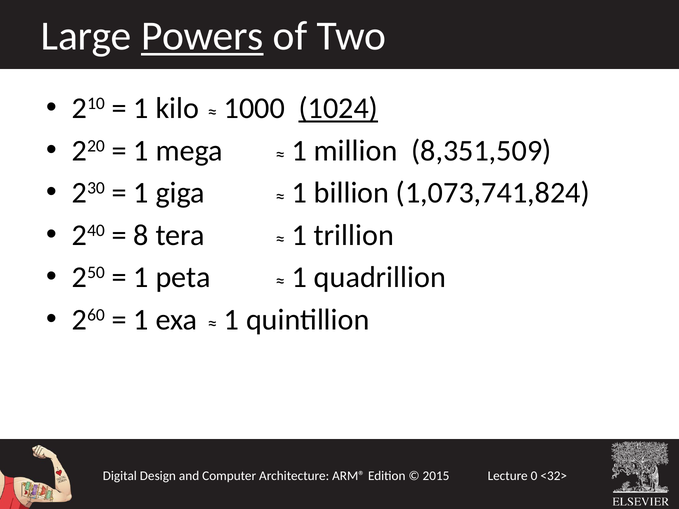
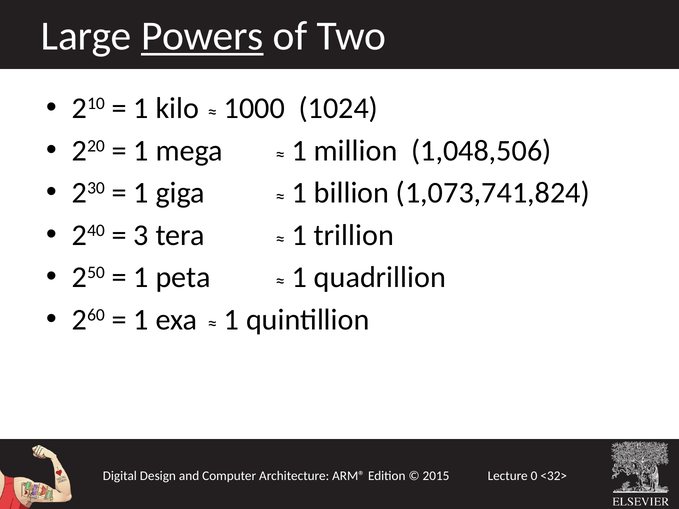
1024 underline: present -> none
8,351,509: 8,351,509 -> 1,048,506
8: 8 -> 3
